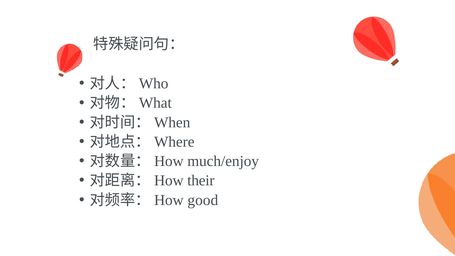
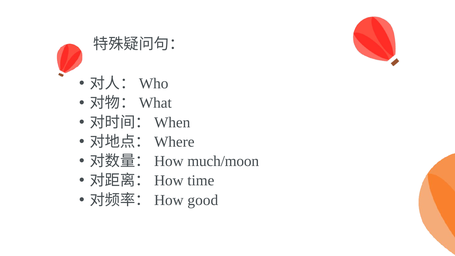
much/enjoy: much/enjoy -> much/moon
their: their -> time
